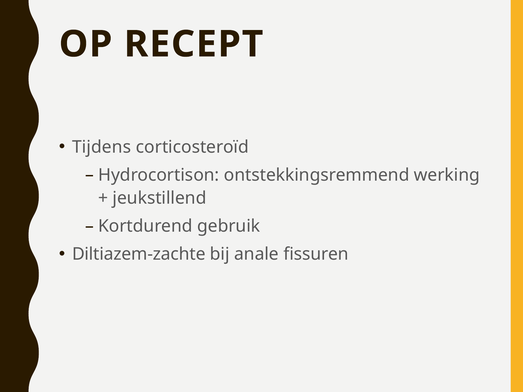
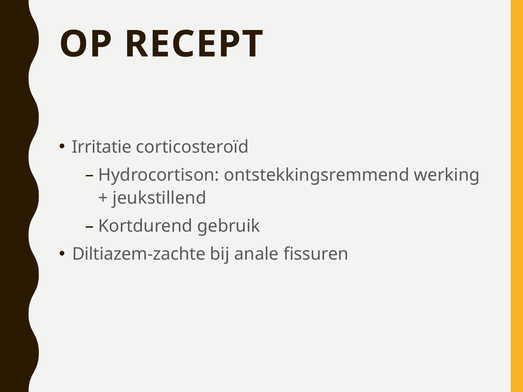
Tijdens: Tijdens -> Irritatie
